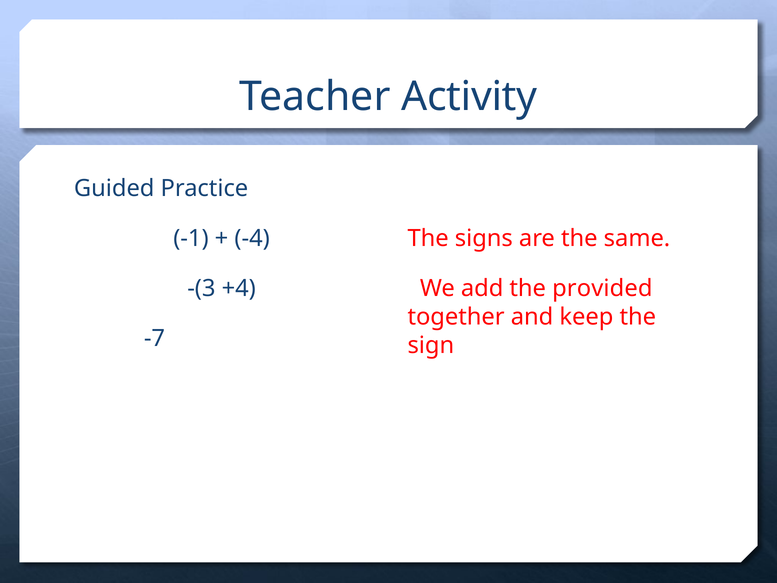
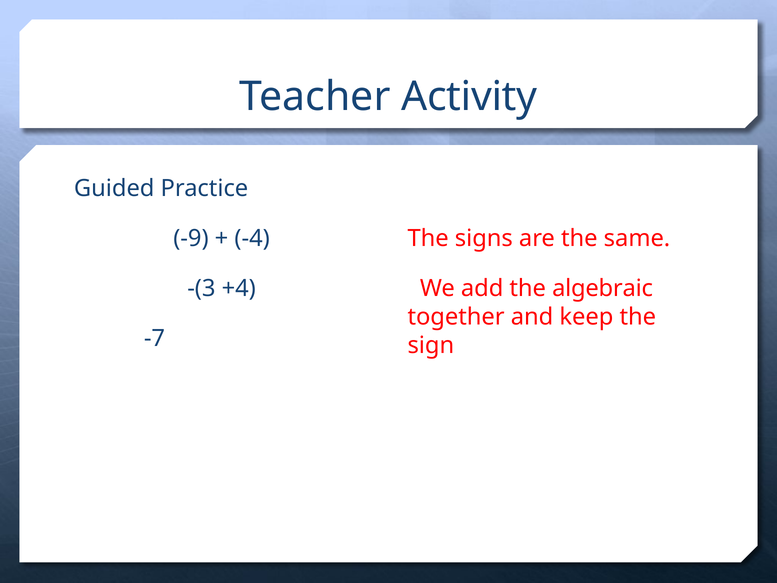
-1: -1 -> -9
provided: provided -> algebraic
